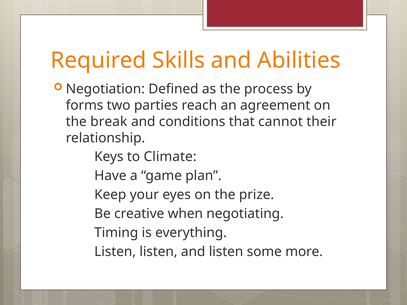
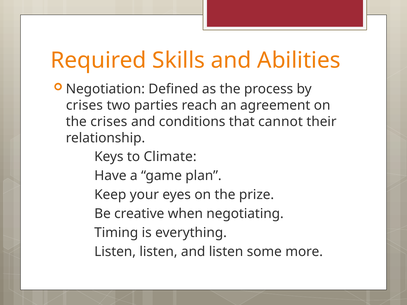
forms at (85, 105): forms -> crises
the break: break -> crises
